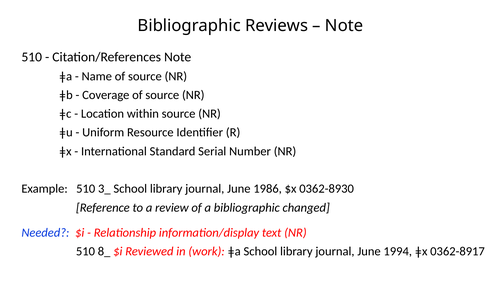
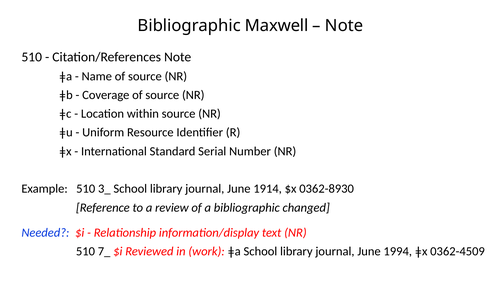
Reviews: Reviews -> Maxwell
1986: 1986 -> 1914
8_: 8_ -> 7_
0362-8917: 0362-8917 -> 0362-4509
